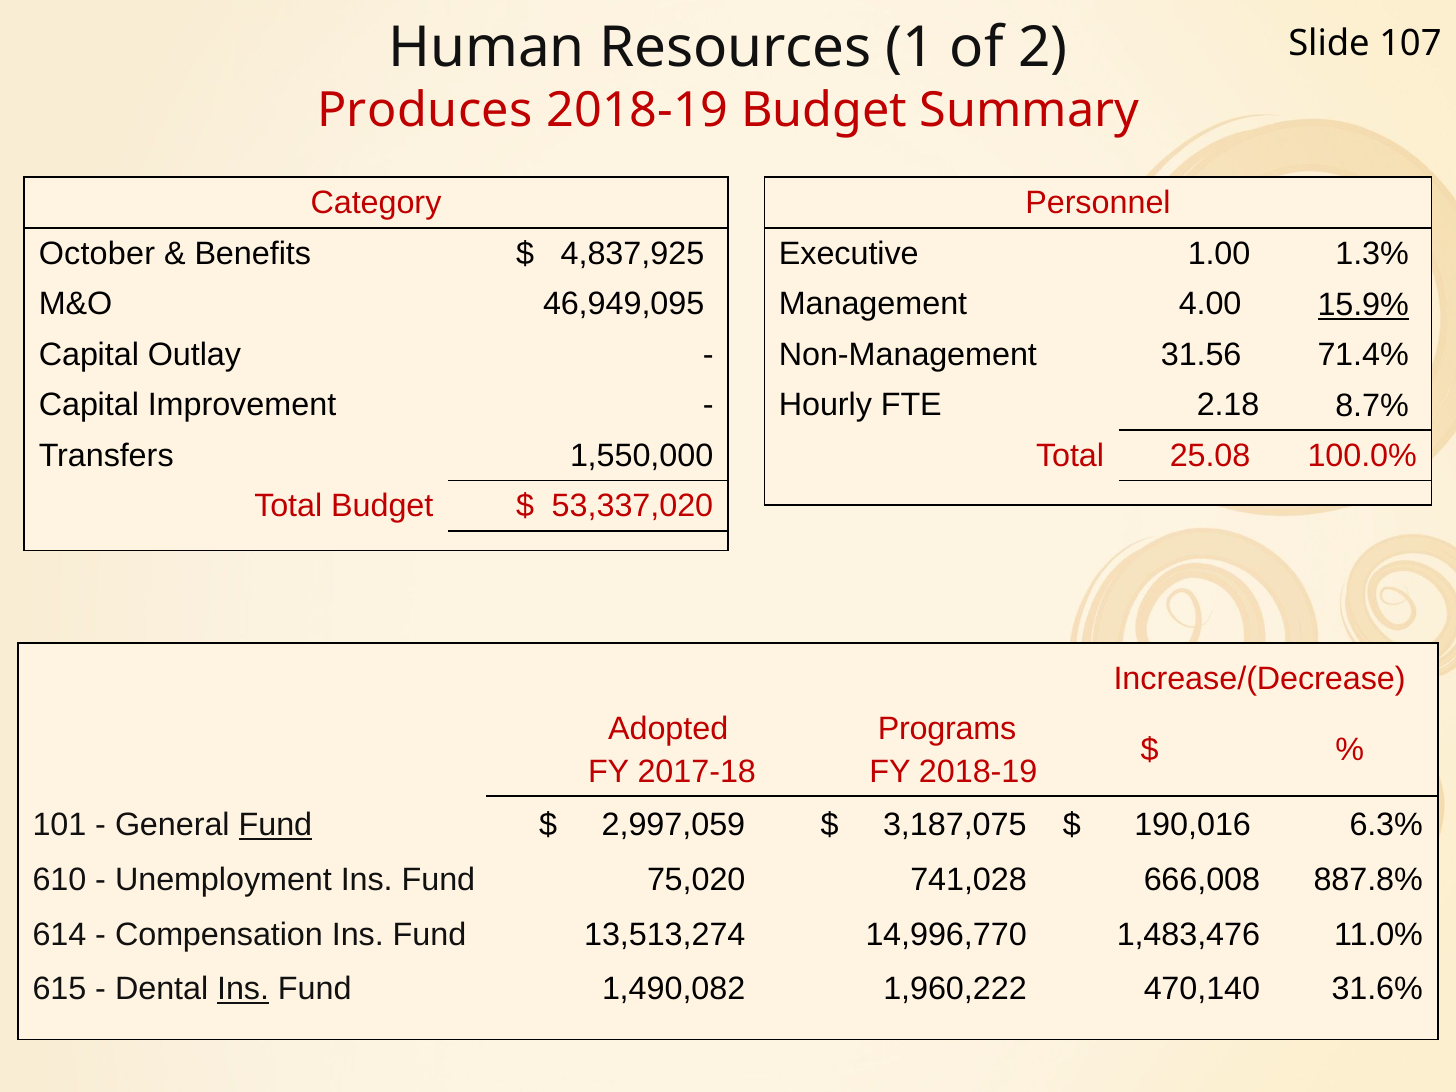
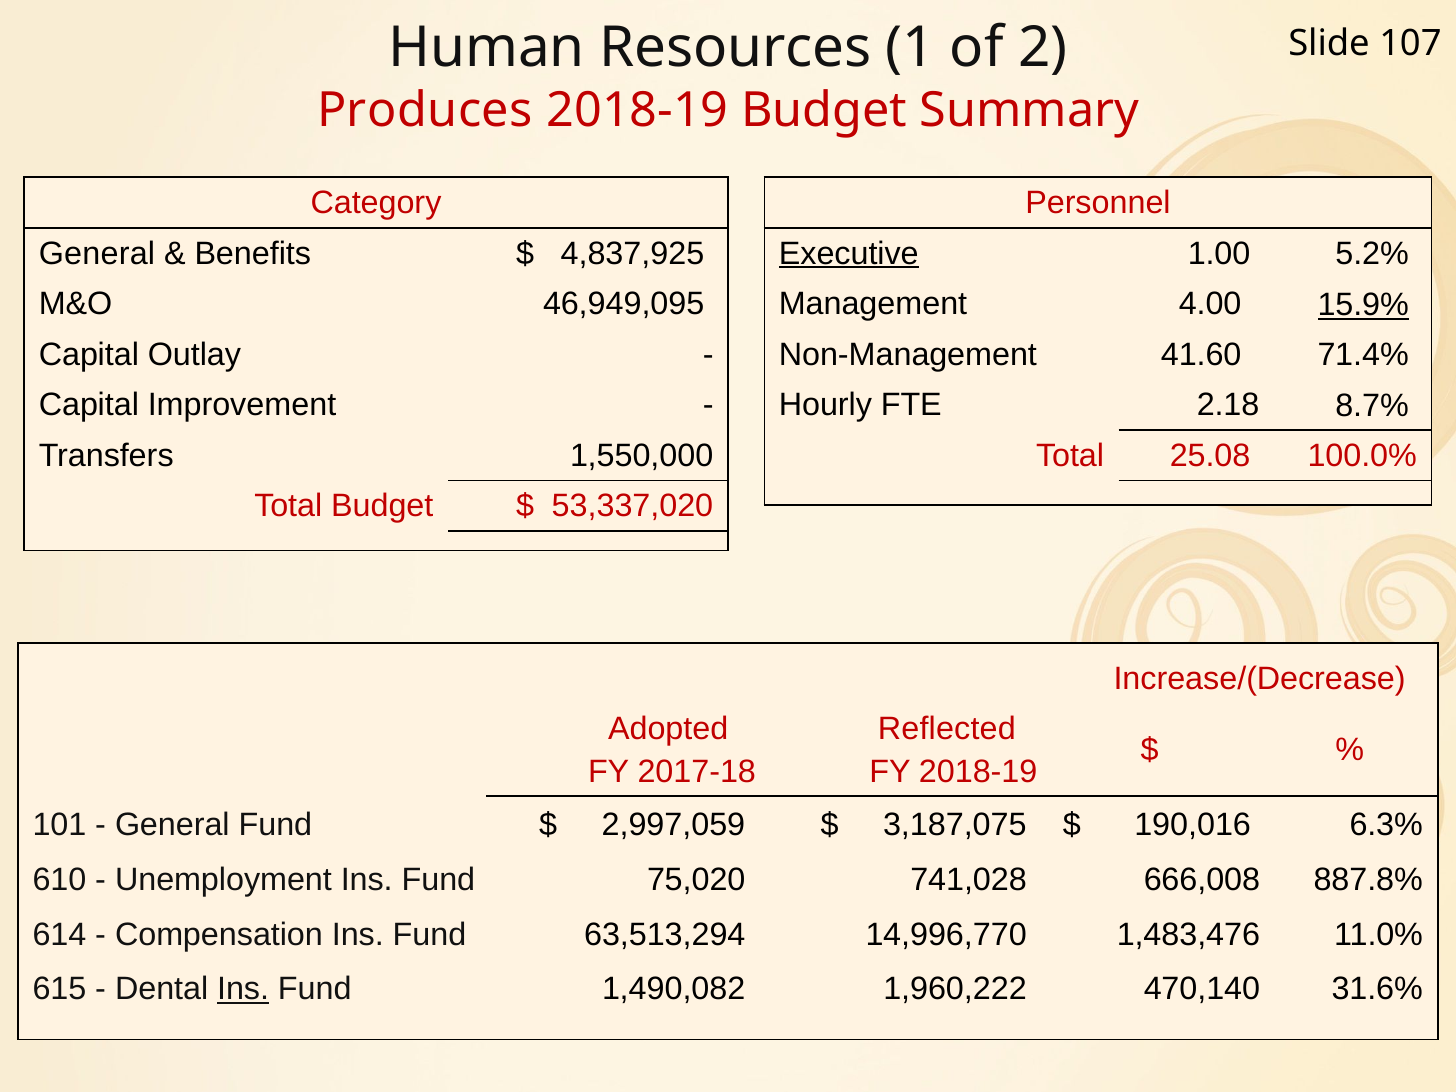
October at (97, 253): October -> General
Executive underline: none -> present
1.3%: 1.3% -> 5.2%
31.56: 31.56 -> 41.60
Programs: Programs -> Reflected
Fund at (275, 825) underline: present -> none
13,513,274: 13,513,274 -> 63,513,294
